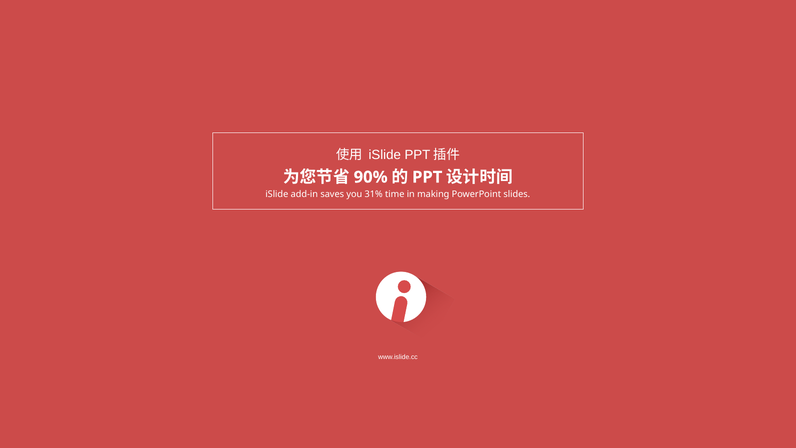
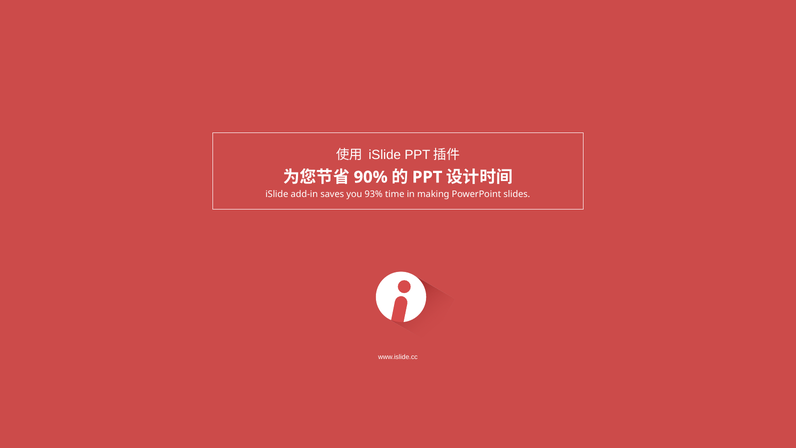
31%: 31% -> 93%
